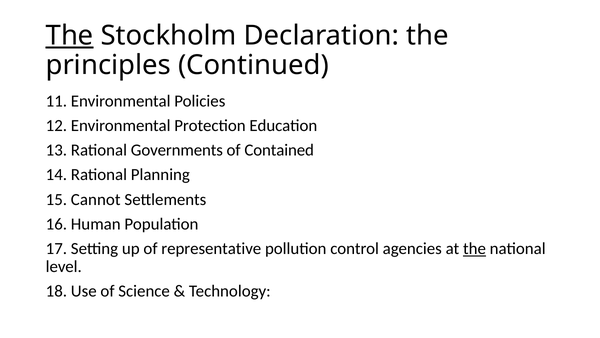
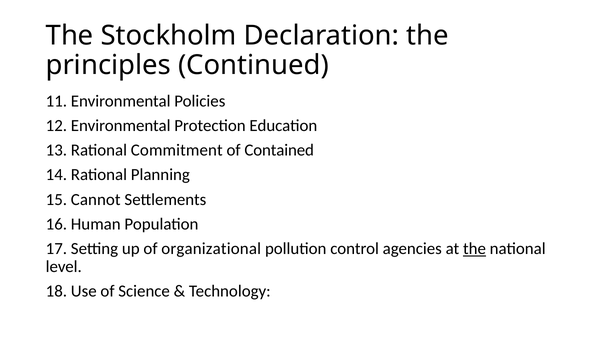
The at (70, 36) underline: present -> none
Governments: Governments -> Commitment
representative: representative -> organizational
